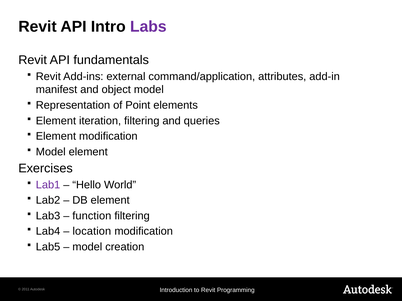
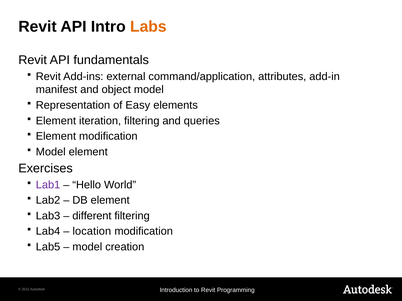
Labs colour: purple -> orange
Point: Point -> Easy
function: function -> different
